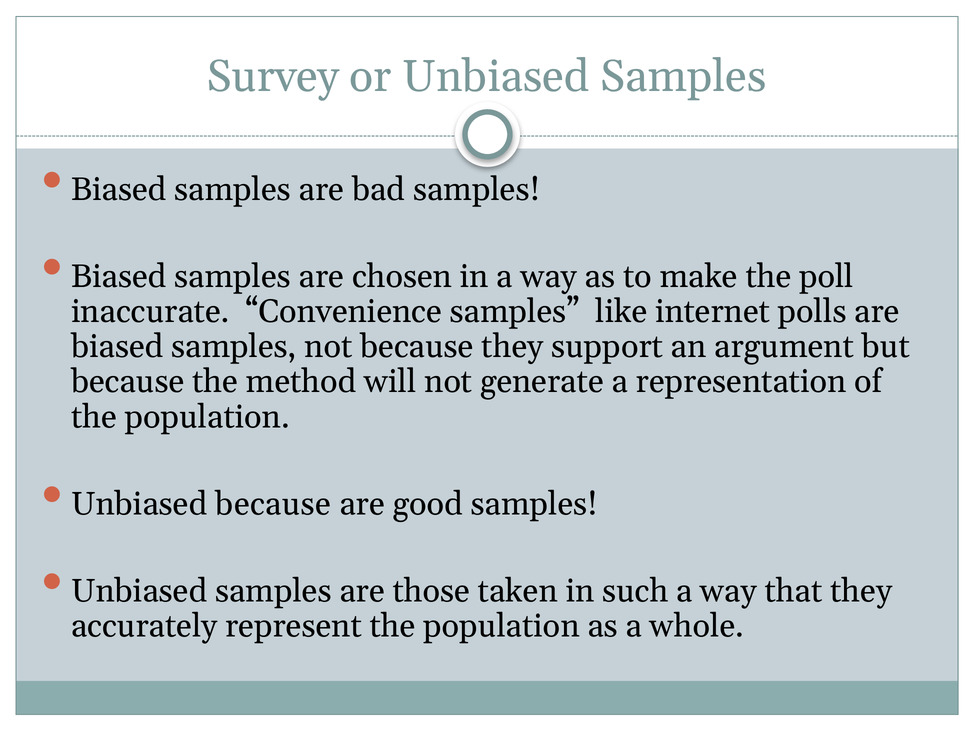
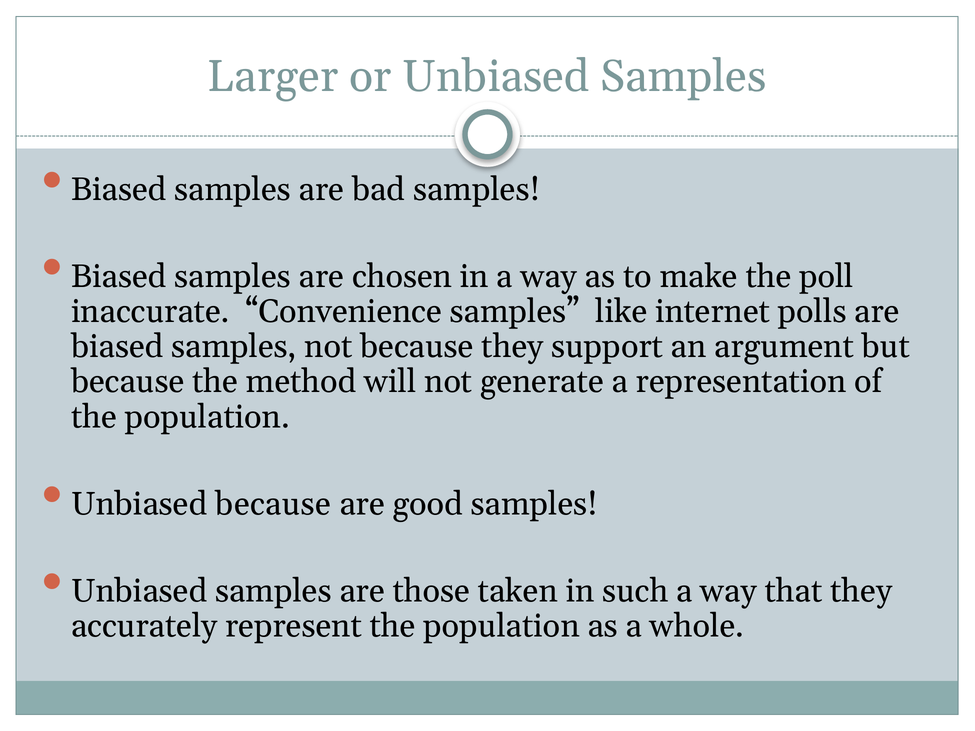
Survey: Survey -> Larger
